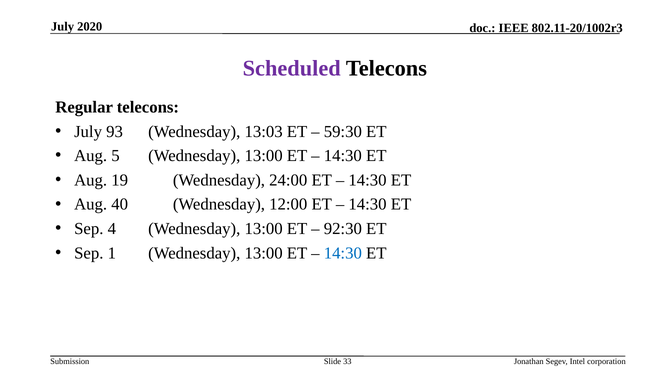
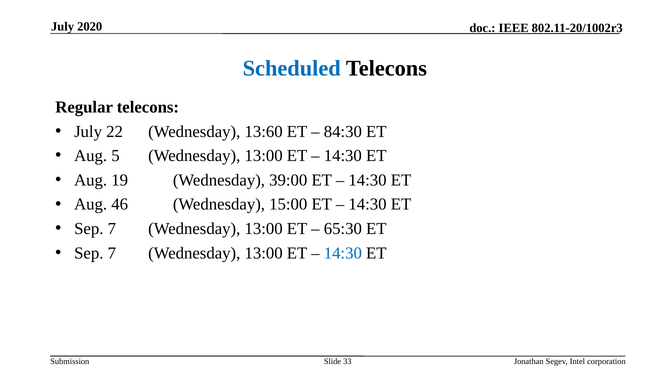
Scheduled colour: purple -> blue
93: 93 -> 22
13:03: 13:03 -> 13:60
59:30: 59:30 -> 84:30
24:00: 24:00 -> 39:00
40: 40 -> 46
12:00: 12:00 -> 15:00
4 at (112, 229): 4 -> 7
92:30: 92:30 -> 65:30
1 at (112, 253): 1 -> 7
